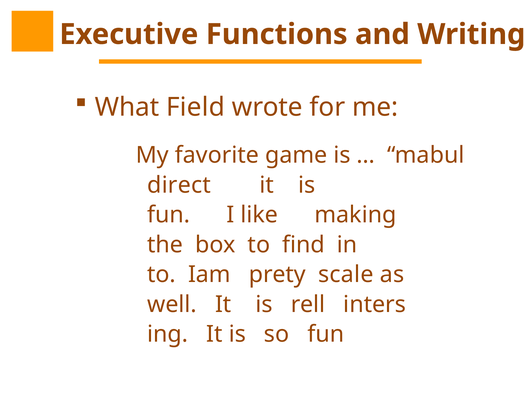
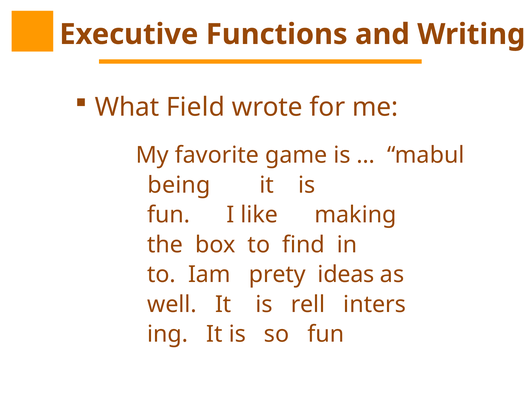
direct: direct -> being
scale: scale -> ideas
